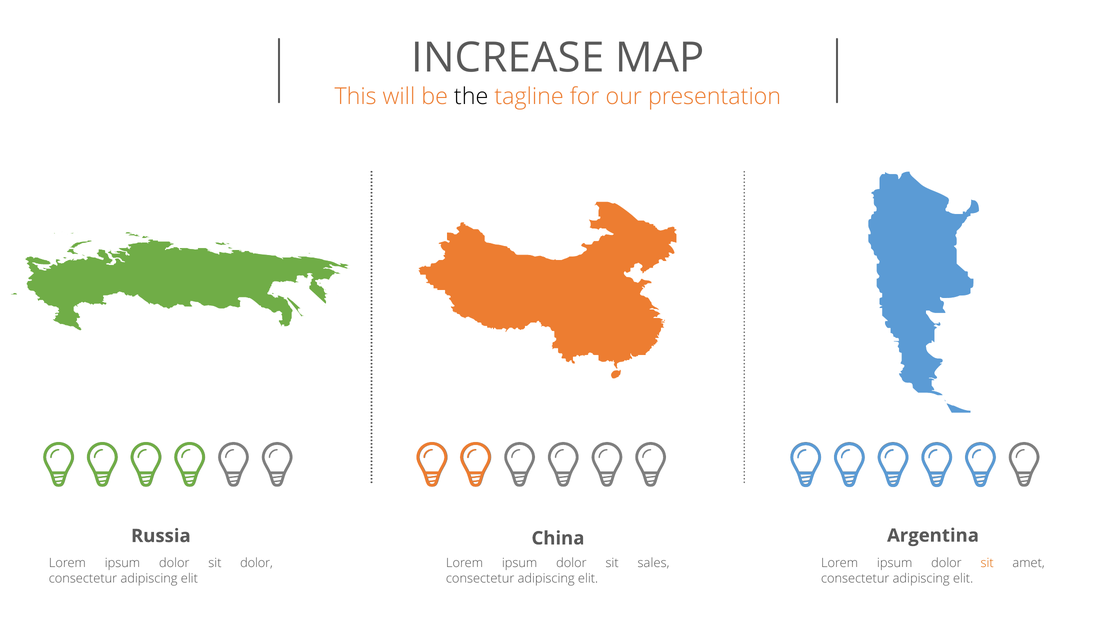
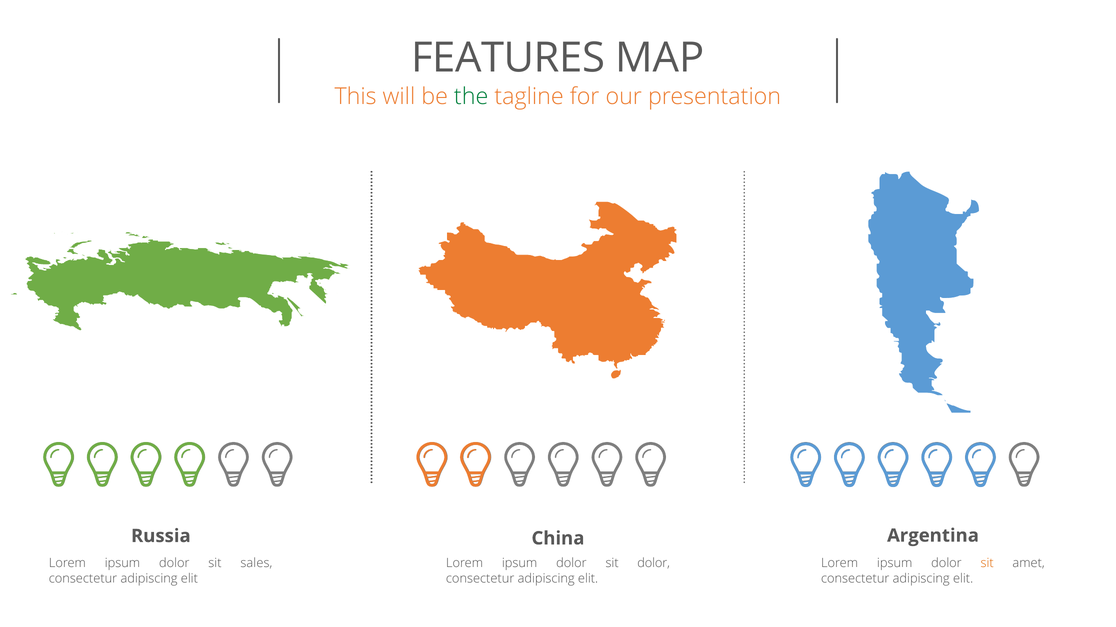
INCREASE: INCREASE -> FEATURES
the colour: black -> green
sit dolor: dolor -> sales
sit sales: sales -> dolor
